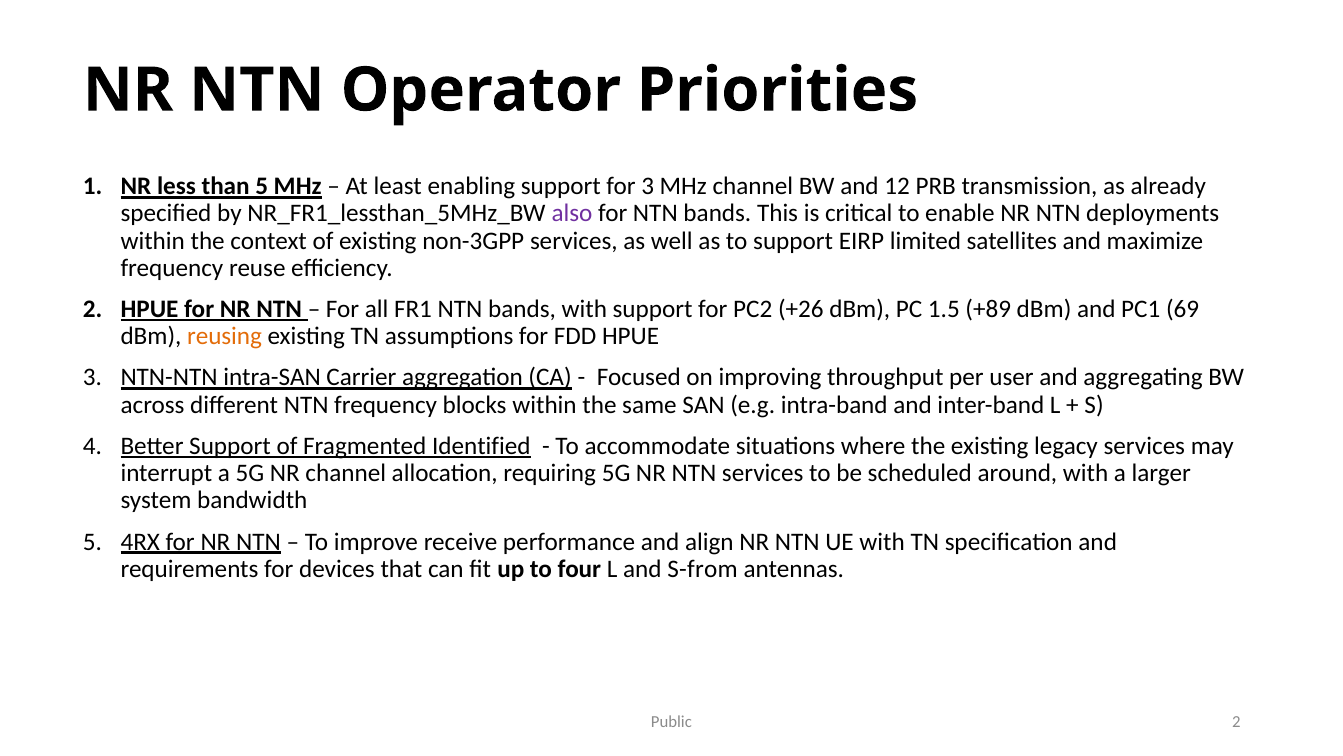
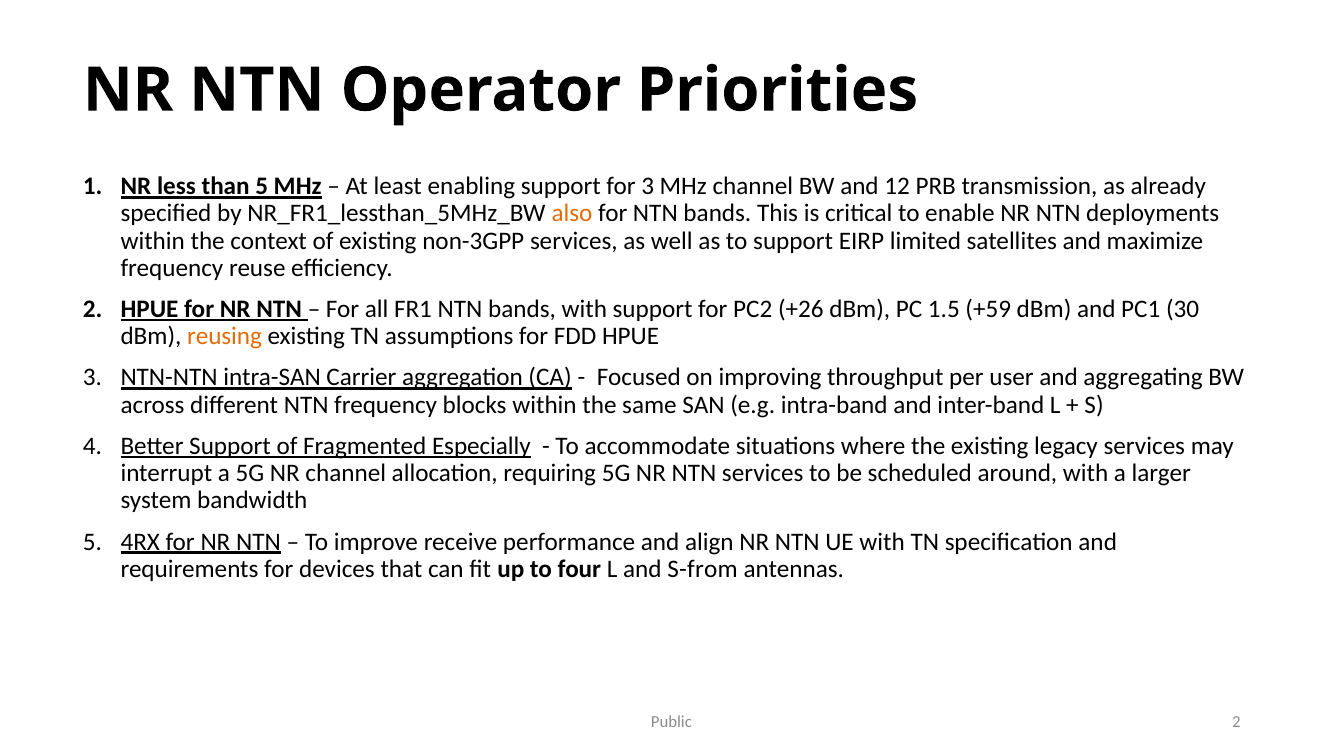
also colour: purple -> orange
+89: +89 -> +59
69: 69 -> 30
Identified: Identified -> Especially
